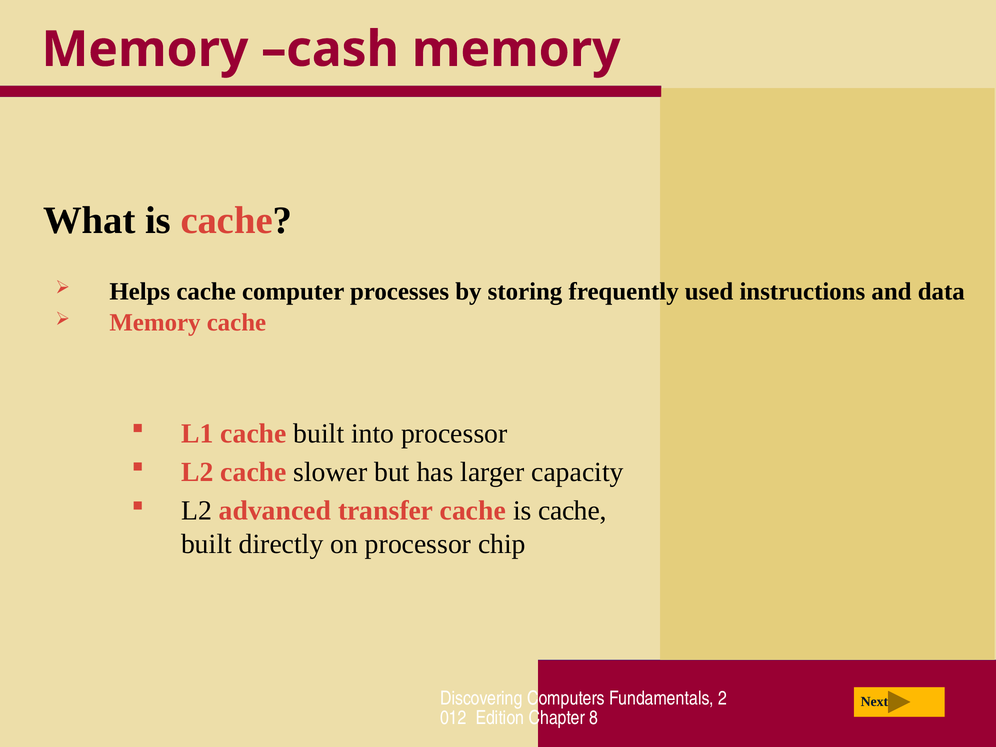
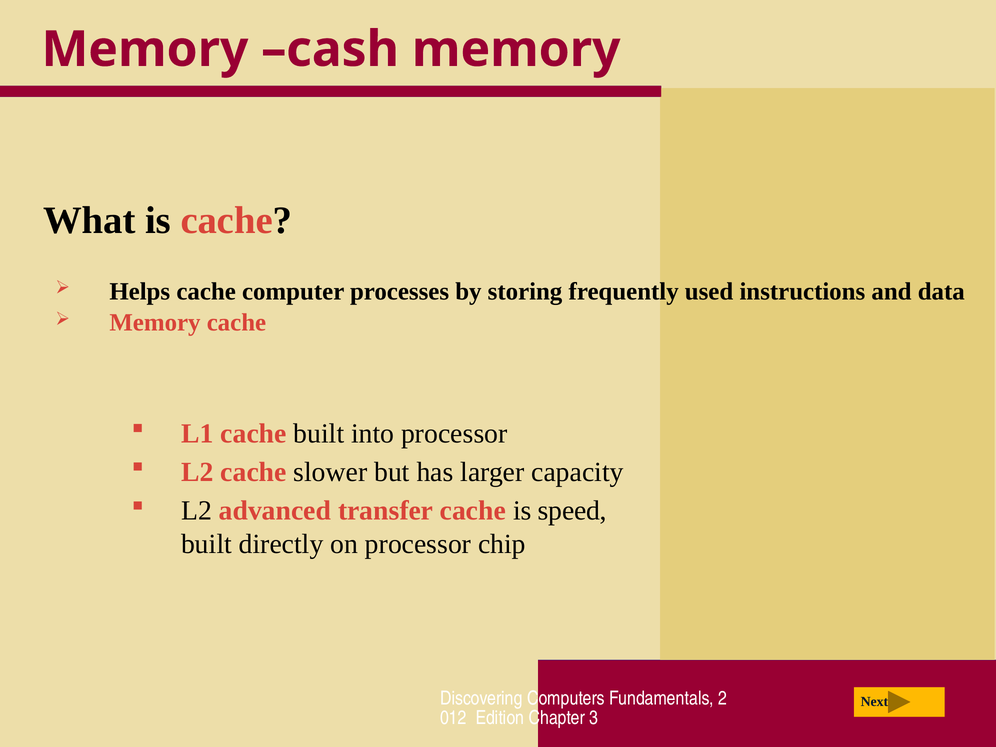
cache is cache: cache -> speed
8: 8 -> 3
